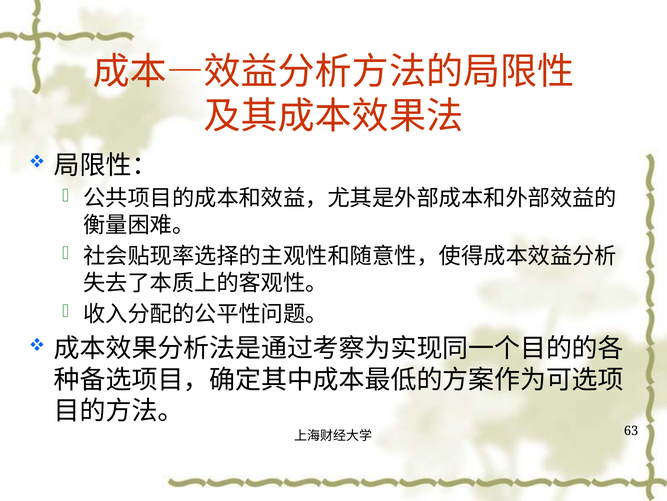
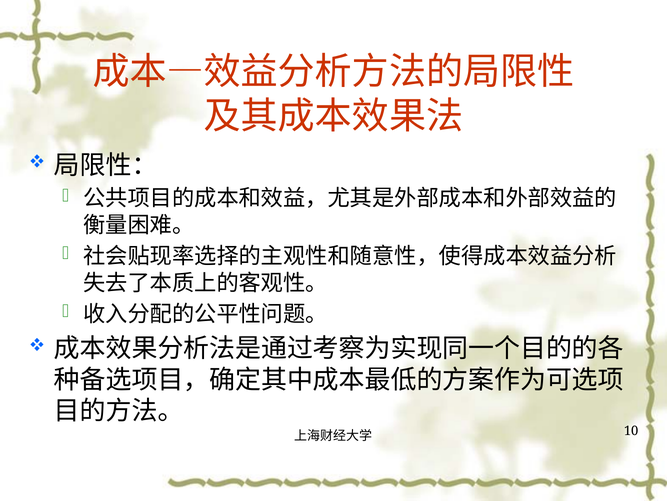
63: 63 -> 10
